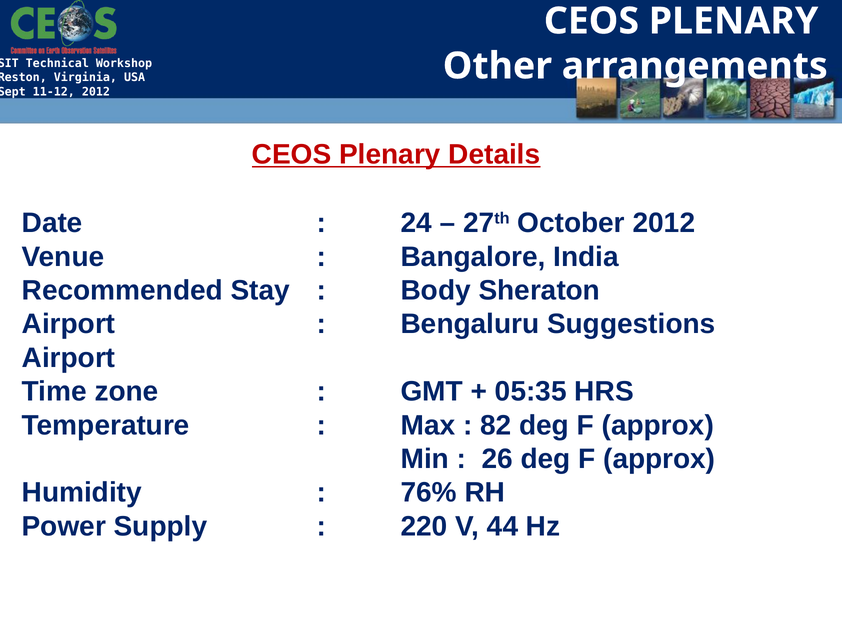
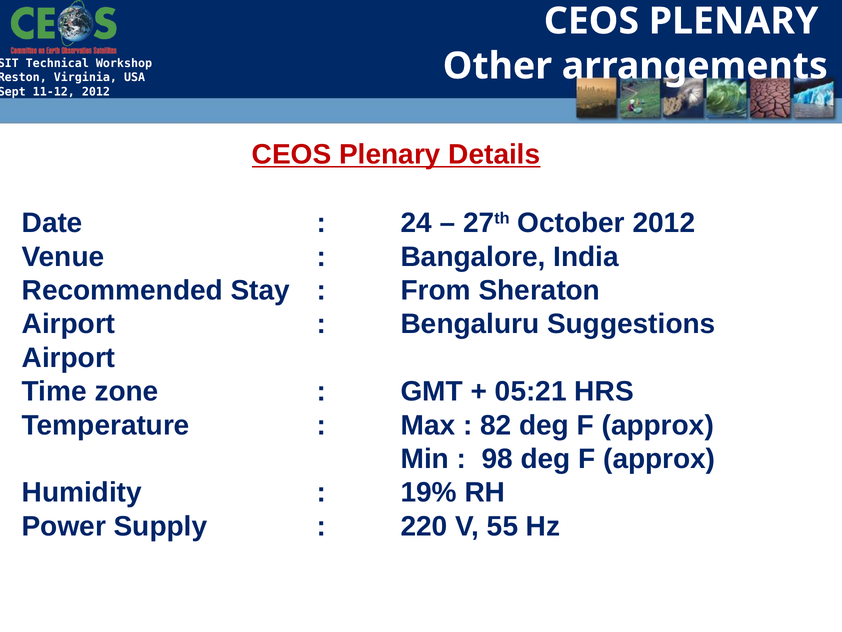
Body: Body -> From
05:35: 05:35 -> 05:21
26: 26 -> 98
76%: 76% -> 19%
44: 44 -> 55
